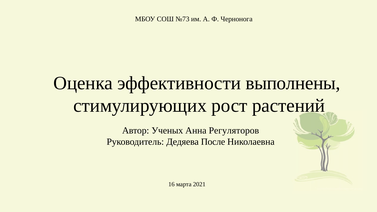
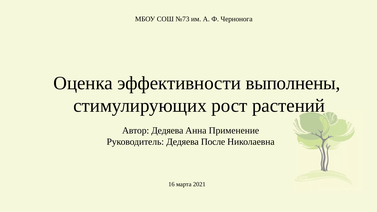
Автор Ученых: Ученых -> Дедяева
Регуляторов: Регуляторов -> Применение
